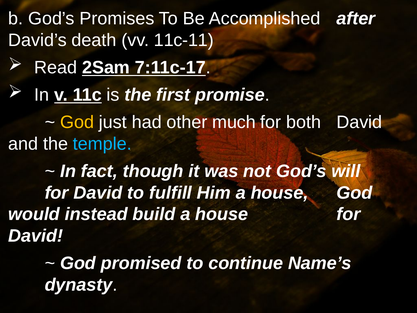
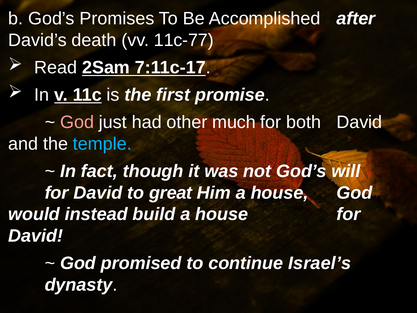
11c-11: 11c-11 -> 11c-77
God at (77, 122) colour: yellow -> pink
fulfill: fulfill -> great
Name’s: Name’s -> Israel’s
